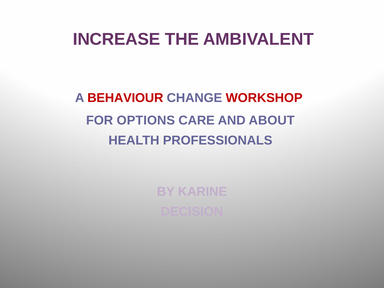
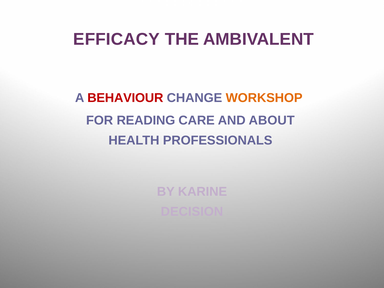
INCREASE: INCREASE -> EFFICACY
WORKSHOP colour: red -> orange
OPTIONS: OPTIONS -> READING
